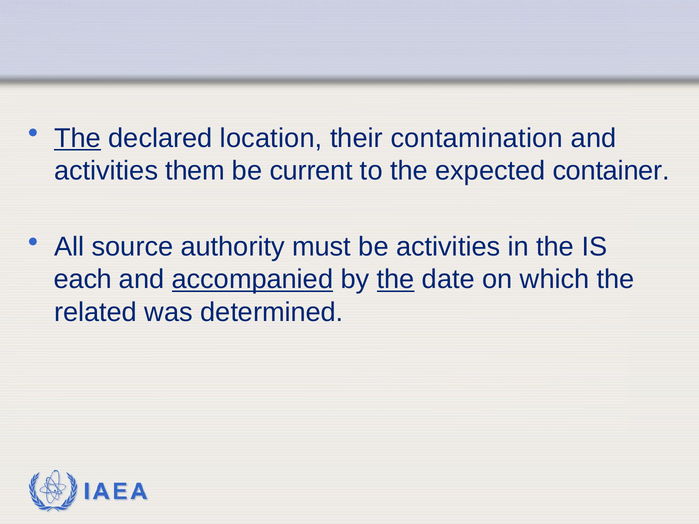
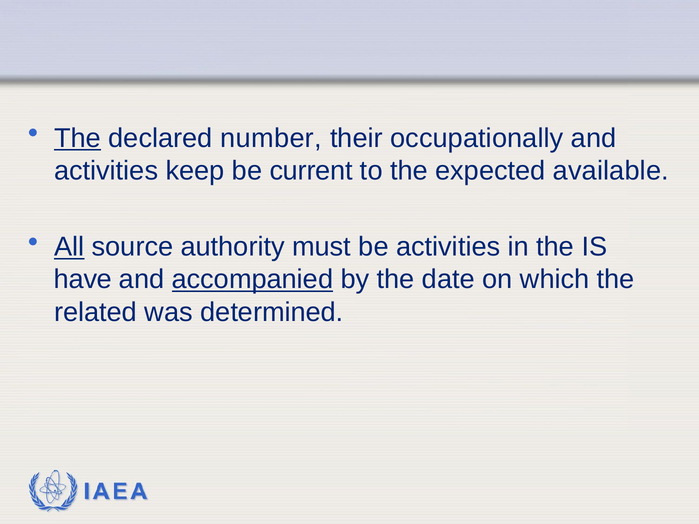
location: location -> number
contamination: contamination -> occupationally
them: them -> keep
container: container -> available
All underline: none -> present
each: each -> have
the at (396, 280) underline: present -> none
